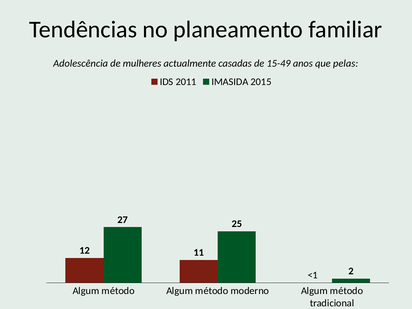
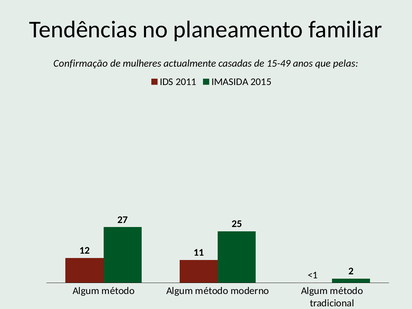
Adolescência: Adolescência -> Confirmação
